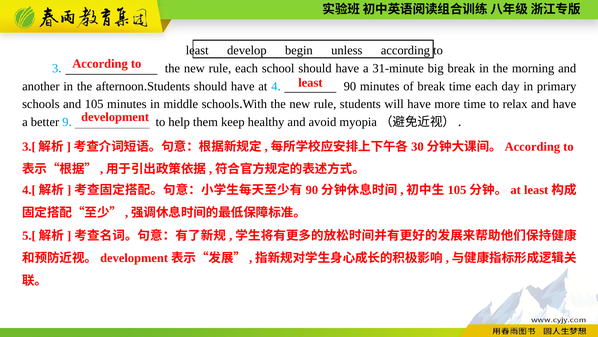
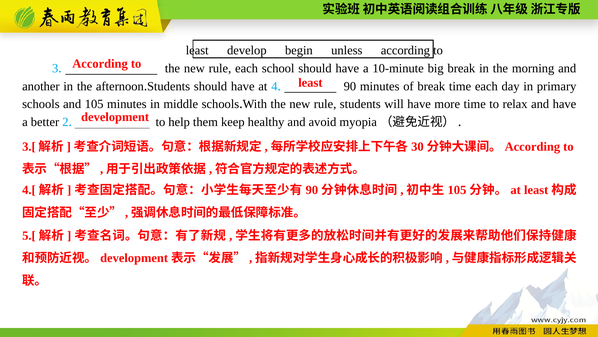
31-minute: 31-minute -> 10-minute
9: 9 -> 2
